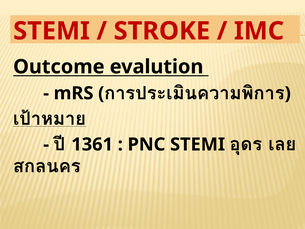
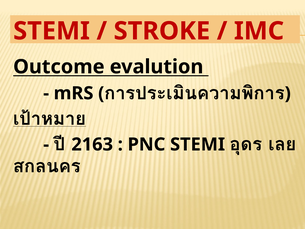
1361: 1361 -> 2163
